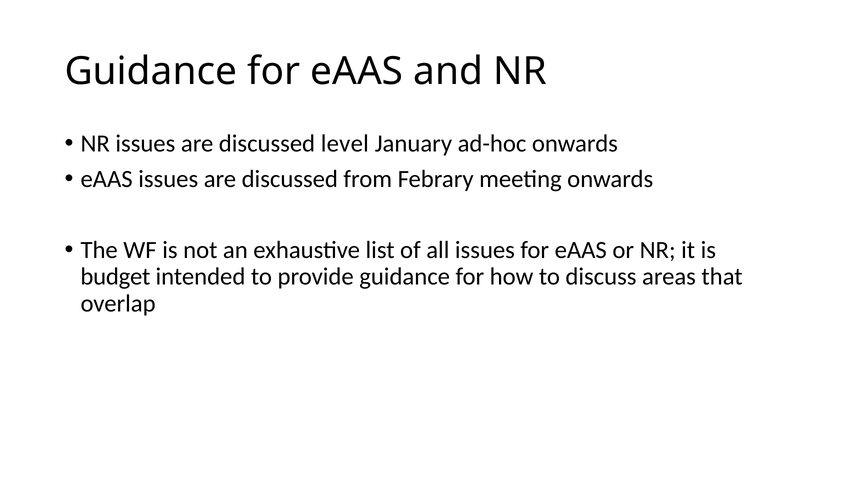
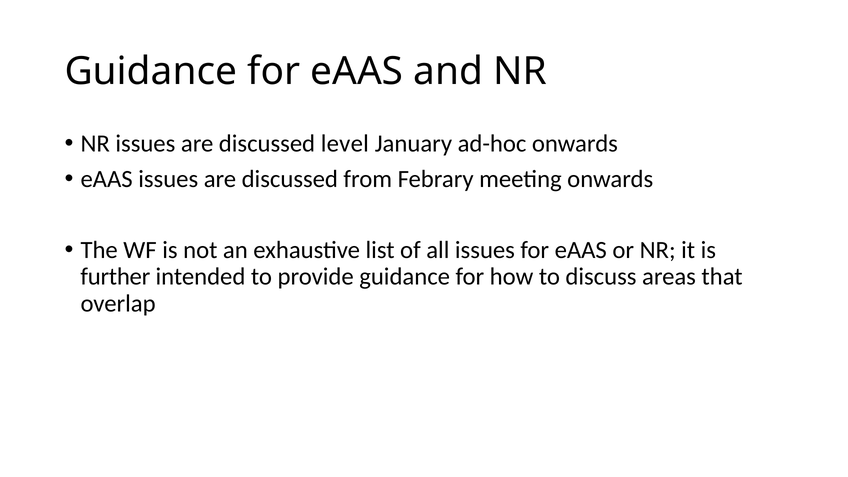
budget: budget -> further
